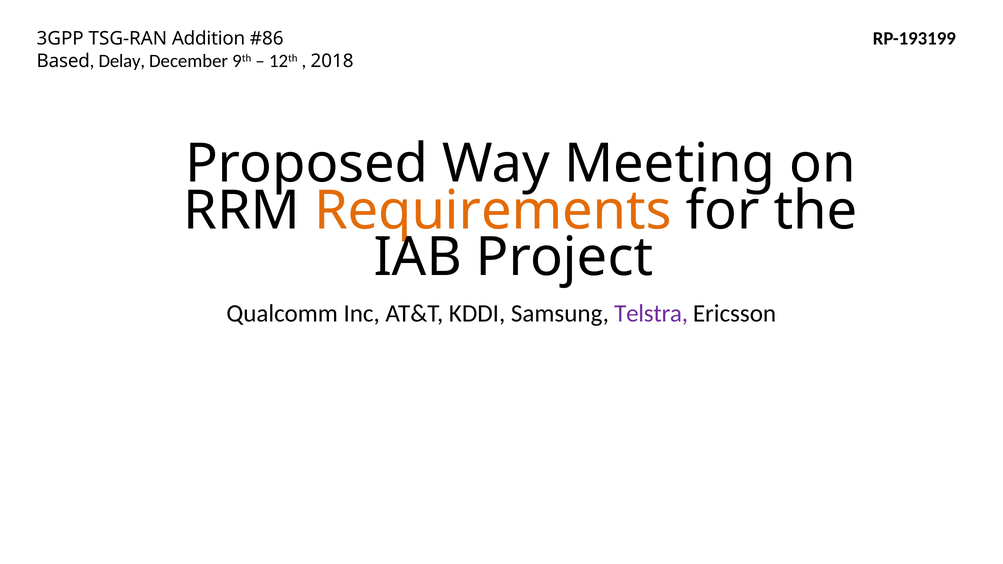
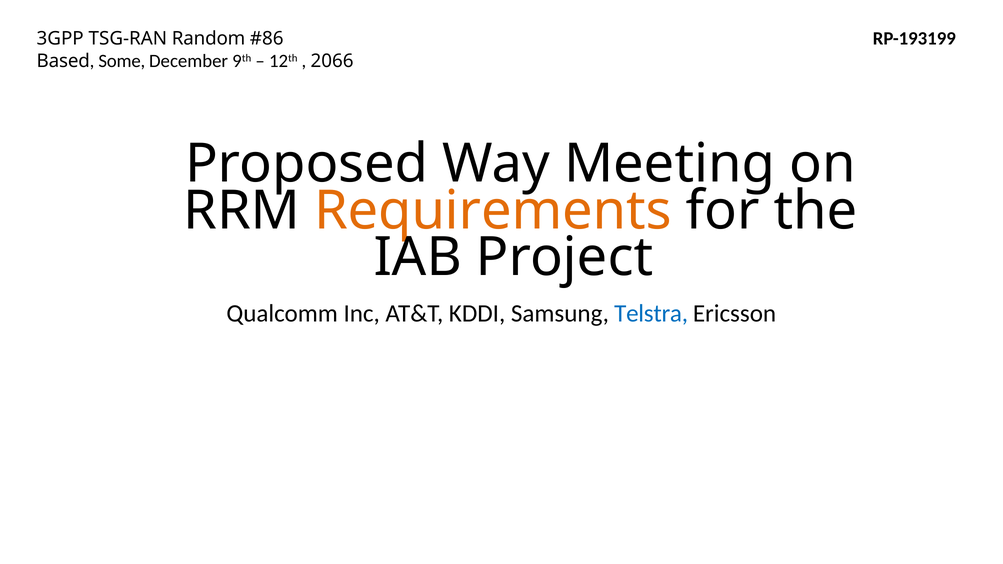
Addition: Addition -> Random
Delay: Delay -> Some
2018: 2018 -> 2066
Telstra colour: purple -> blue
